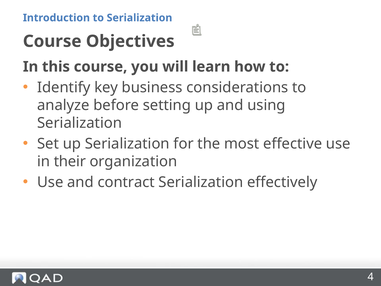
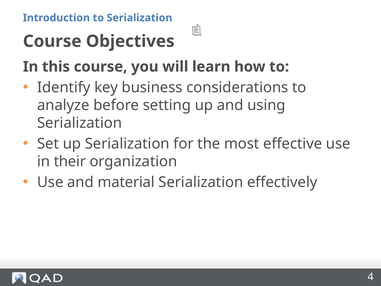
contract: contract -> material
